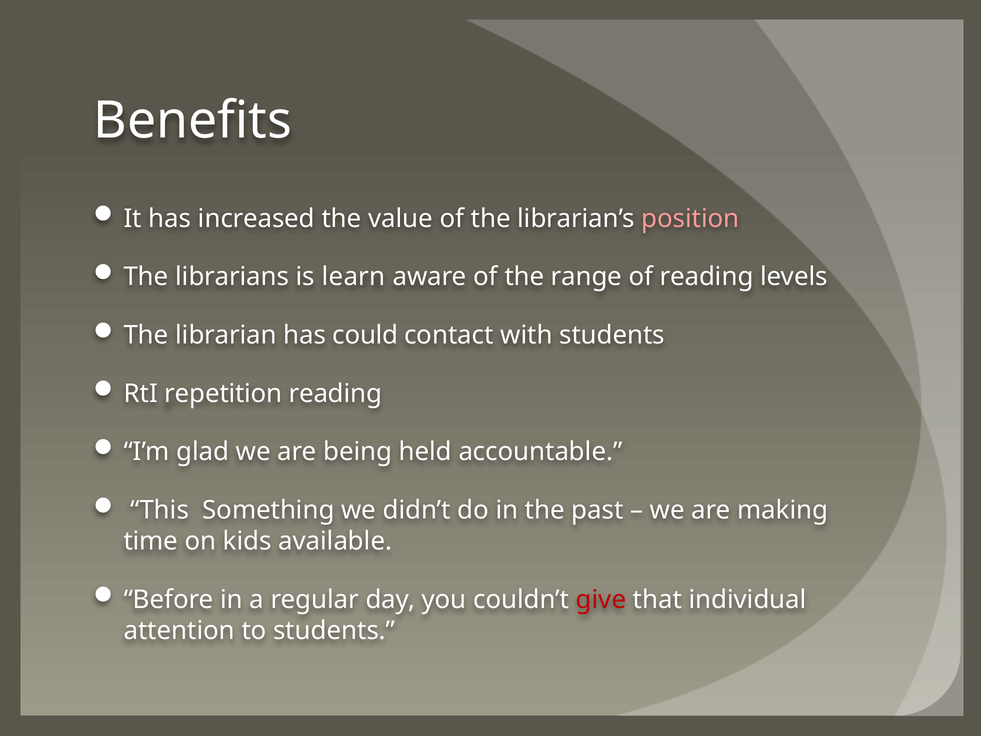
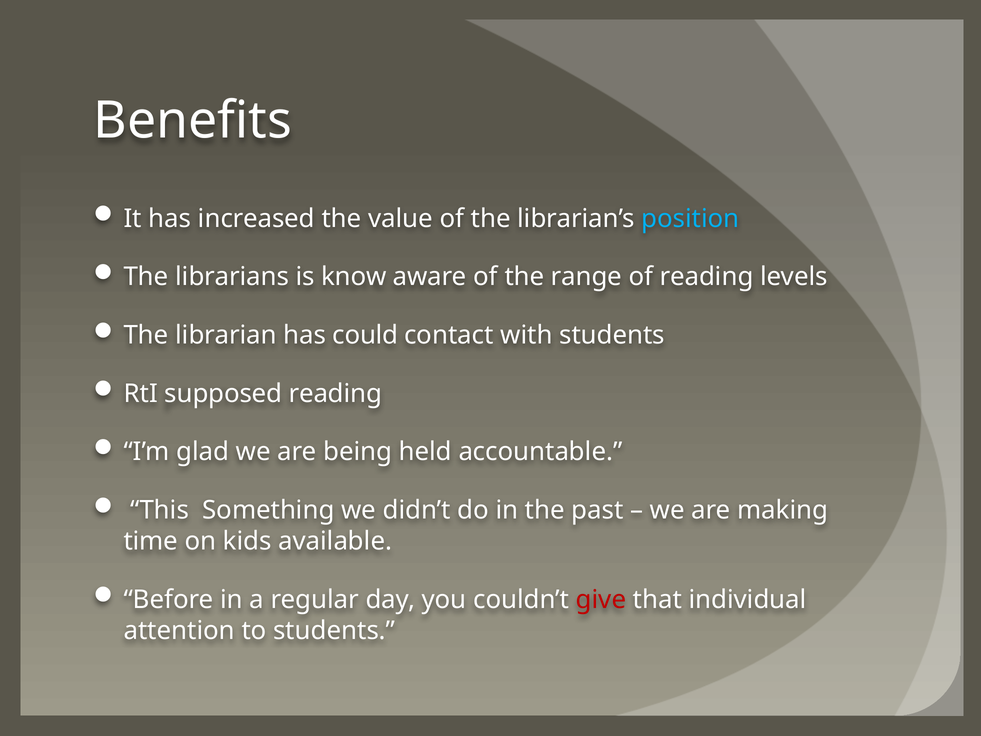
position colour: pink -> light blue
learn: learn -> know
repetition: repetition -> supposed
